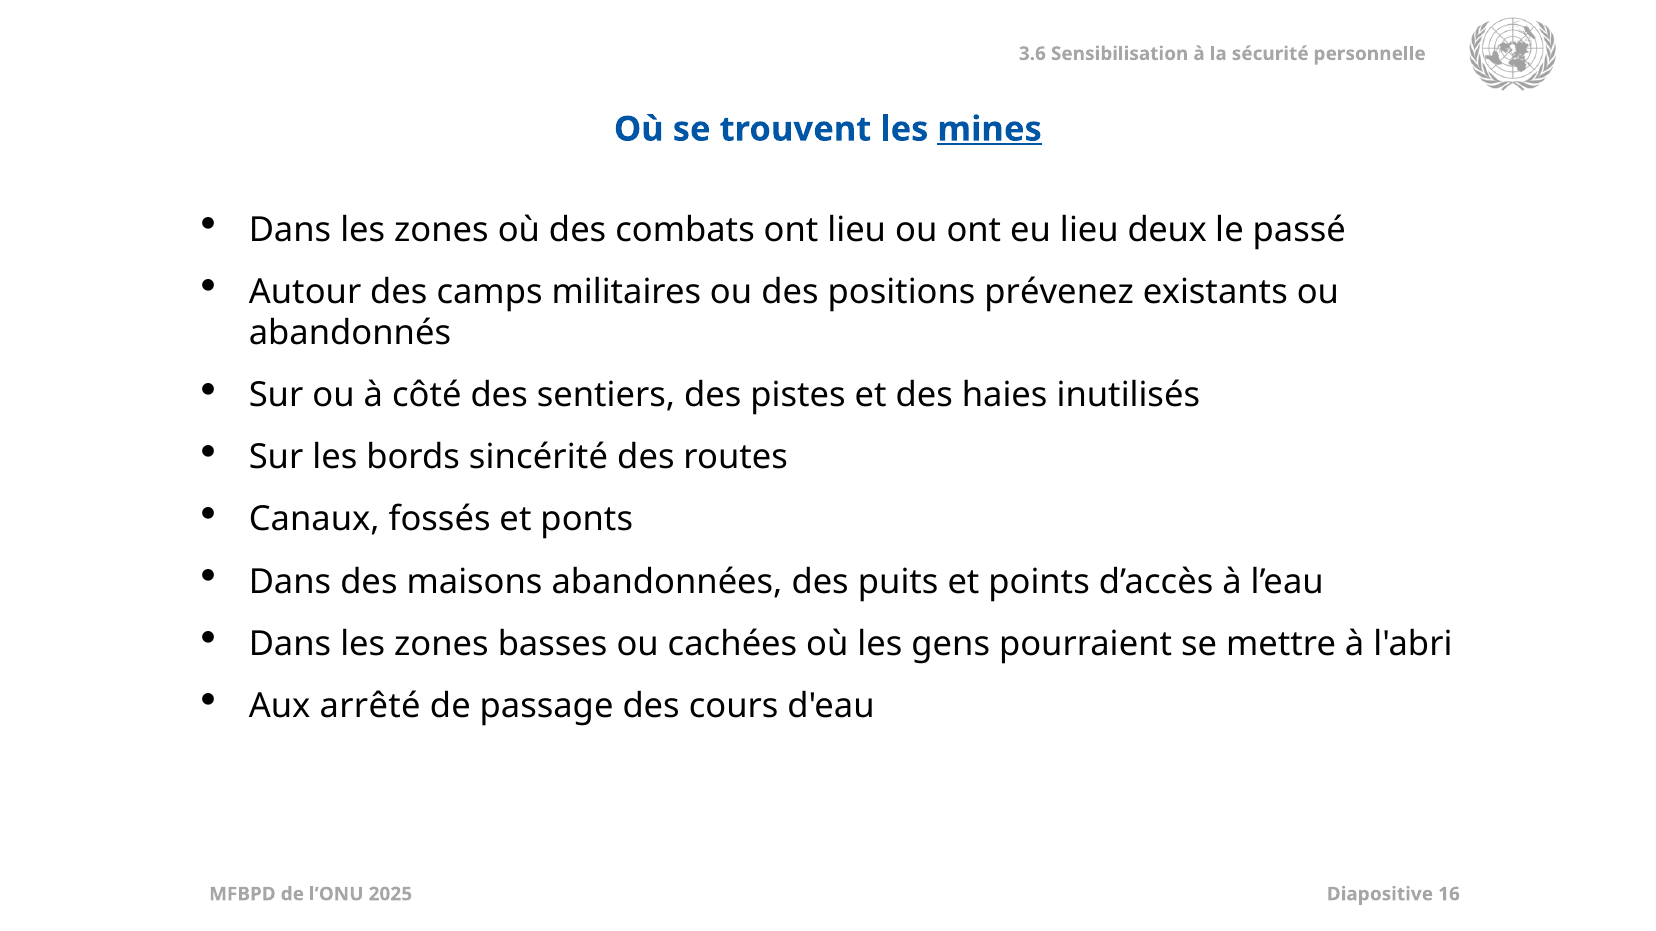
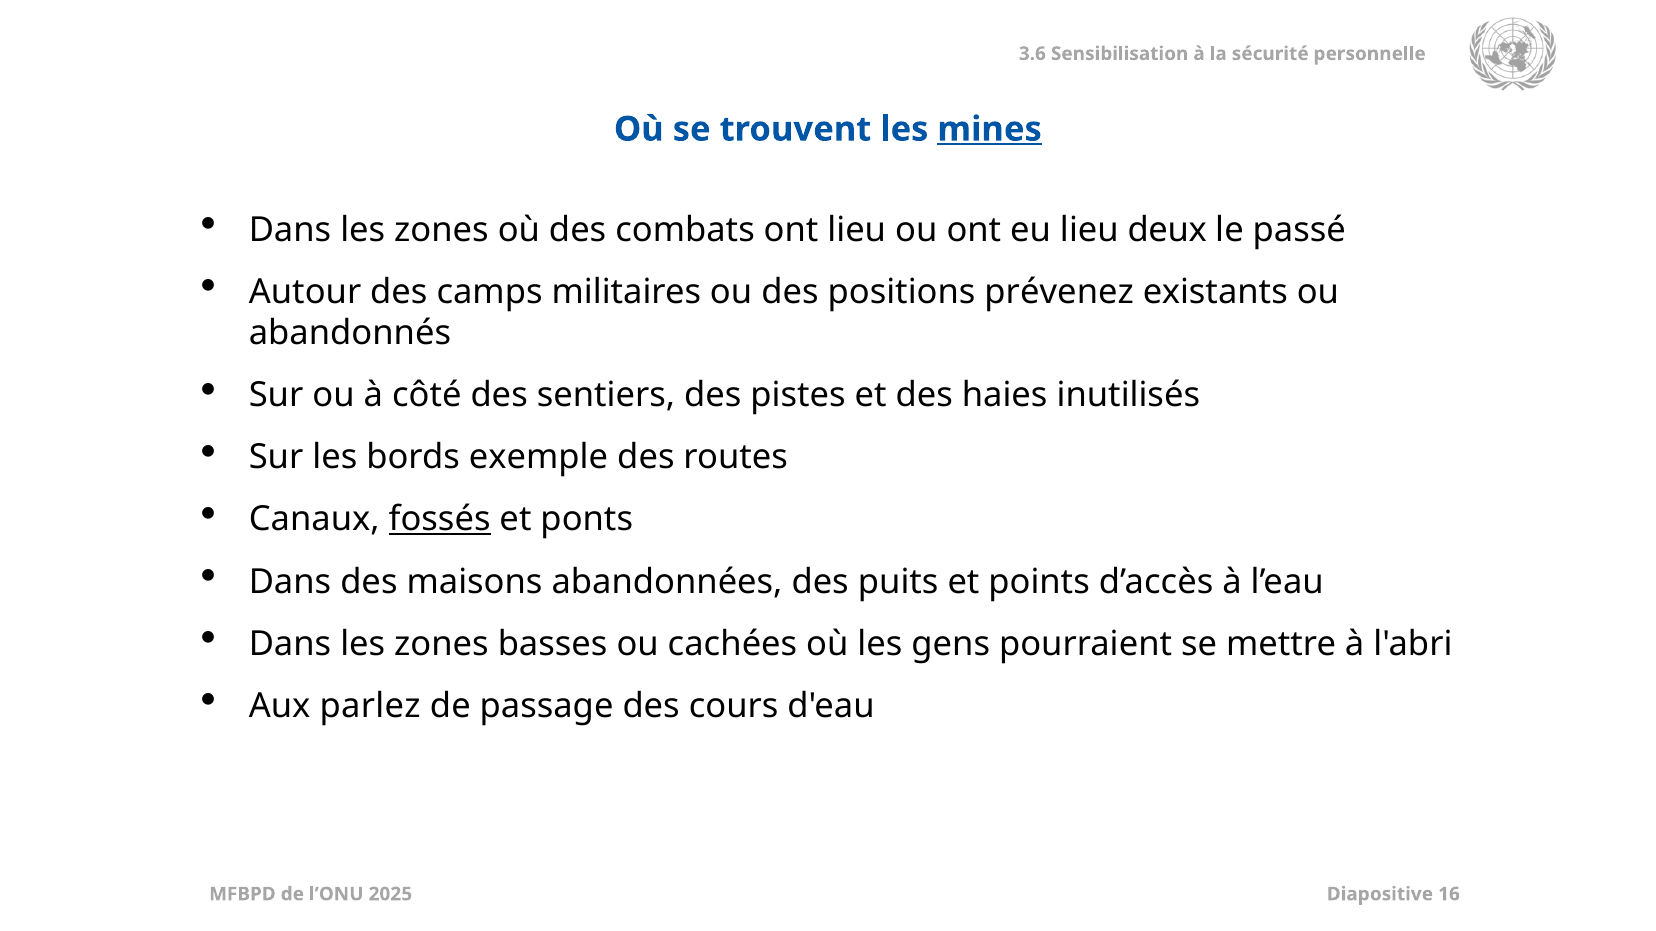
sincérité: sincérité -> exemple
fossés underline: none -> present
arrêté: arrêté -> parlez
